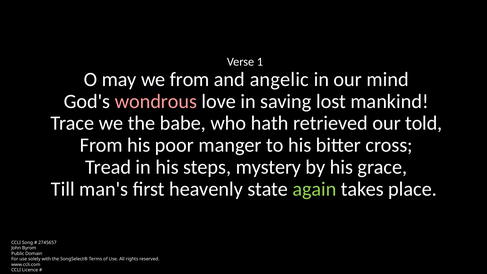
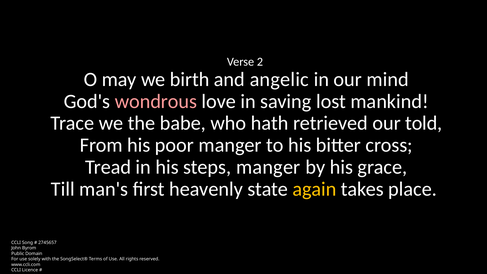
1: 1 -> 2
we from: from -> birth
steps mystery: mystery -> manger
again colour: light green -> yellow
